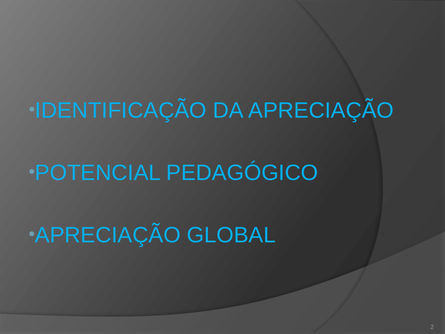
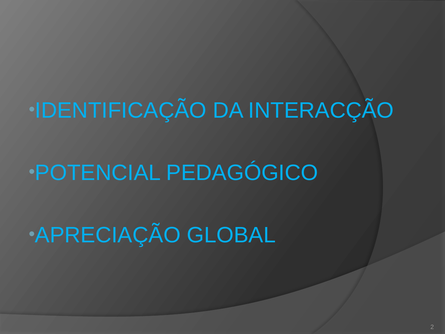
DA APRECIAÇÃO: APRECIAÇÃO -> INTERACÇÃO
